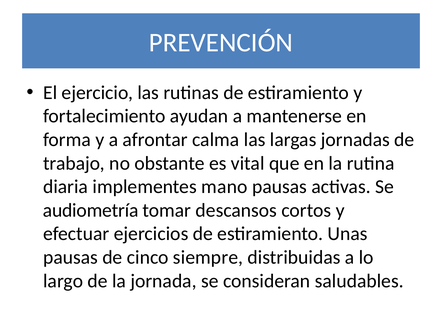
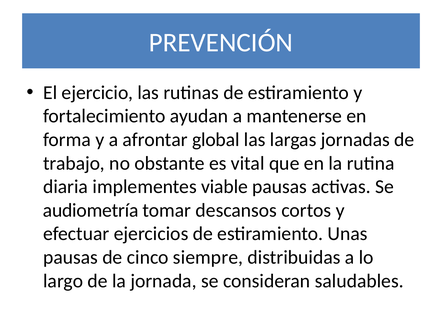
calma: calma -> global
mano: mano -> viable
